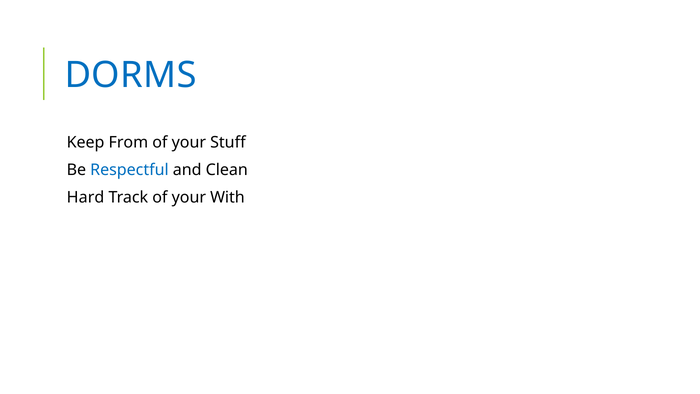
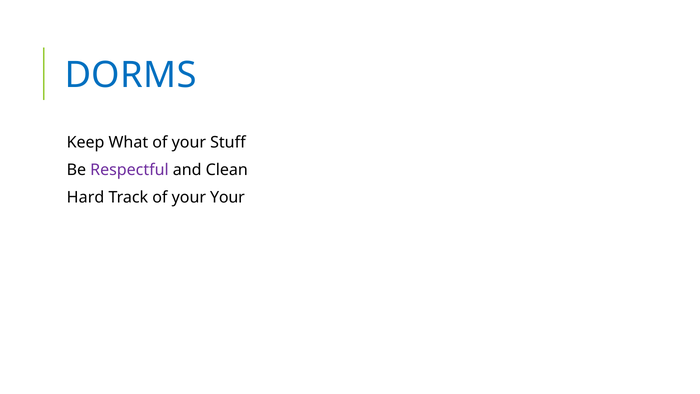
From: From -> What
Respectful colour: blue -> purple
your With: With -> Your
